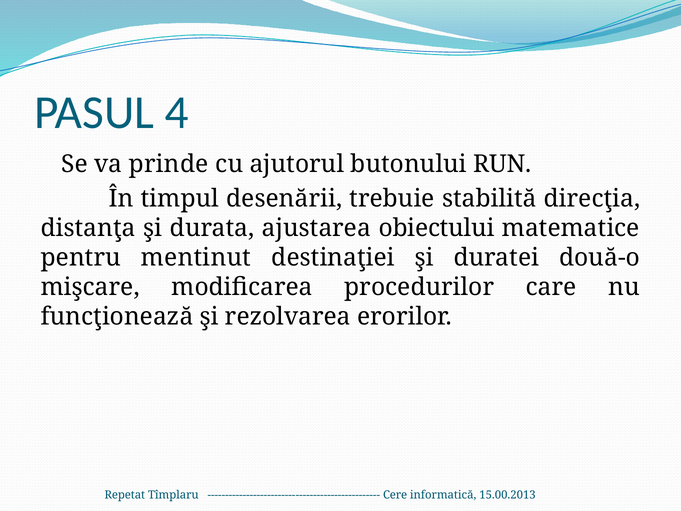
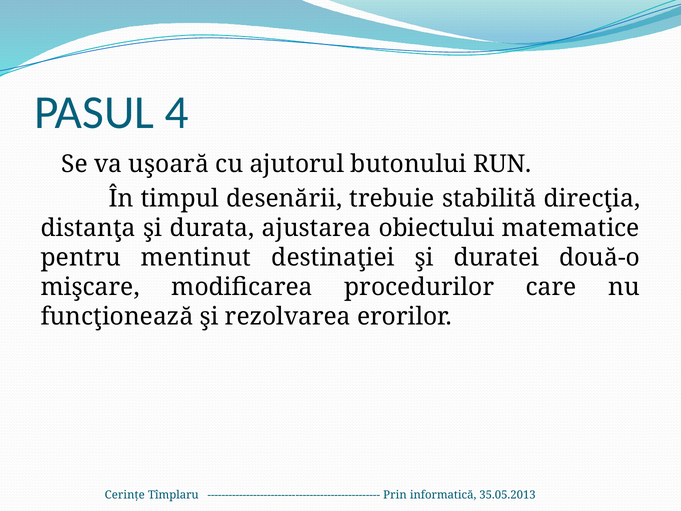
prinde: prinde -> uşoară
Repetat: Repetat -> Cerinţe
Cere: Cere -> Prin
15.00.2013: 15.00.2013 -> 35.05.2013
